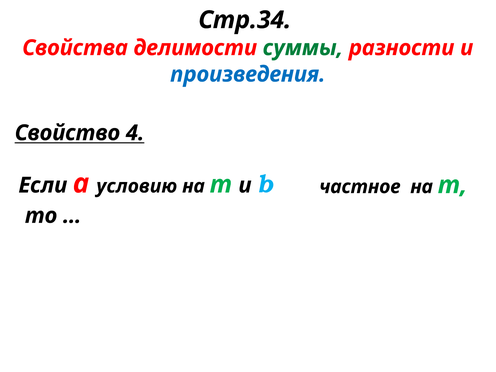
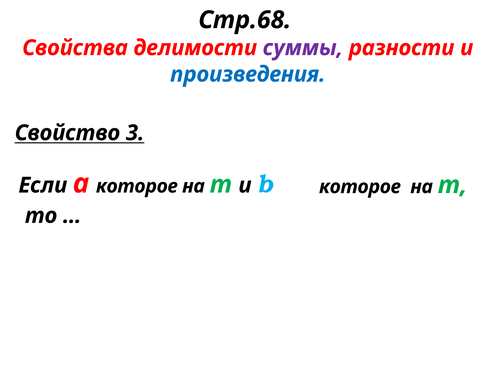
Стр.34: Стр.34 -> Стр.68
суммы colour: green -> purple
4: 4 -> 3
а условию: условию -> которое
частное at (360, 187): частное -> которое
